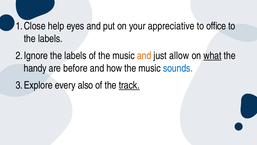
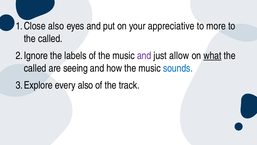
help at (56, 26): help -> also
office: office -> more
labels at (50, 39): labels -> called
and at (144, 56) colour: orange -> purple
handy at (35, 68): handy -> called
before: before -> seeing
track underline: present -> none
